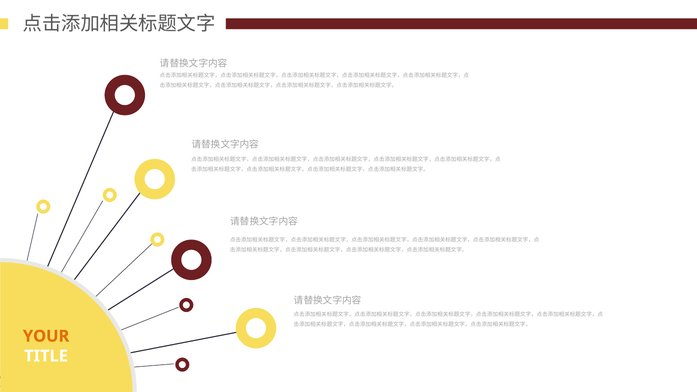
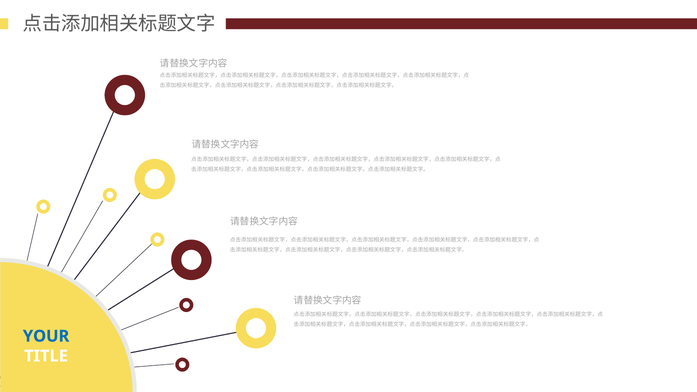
YOUR colour: orange -> blue
